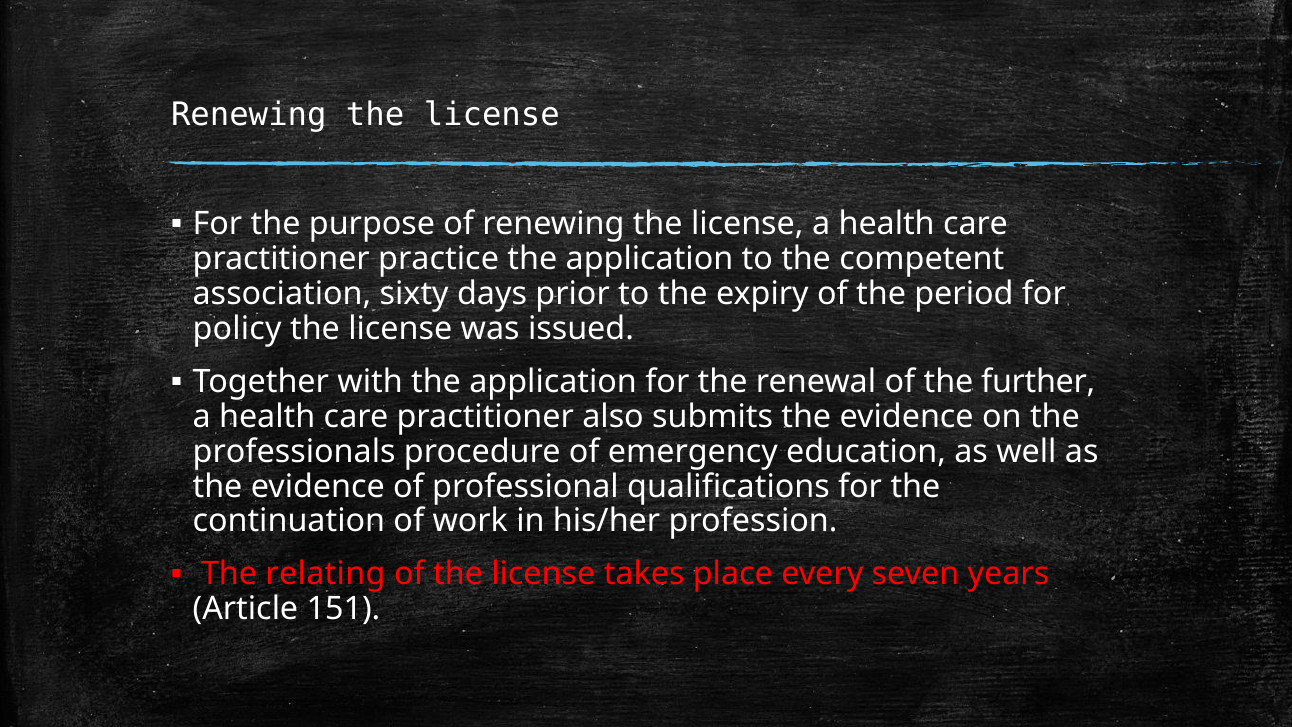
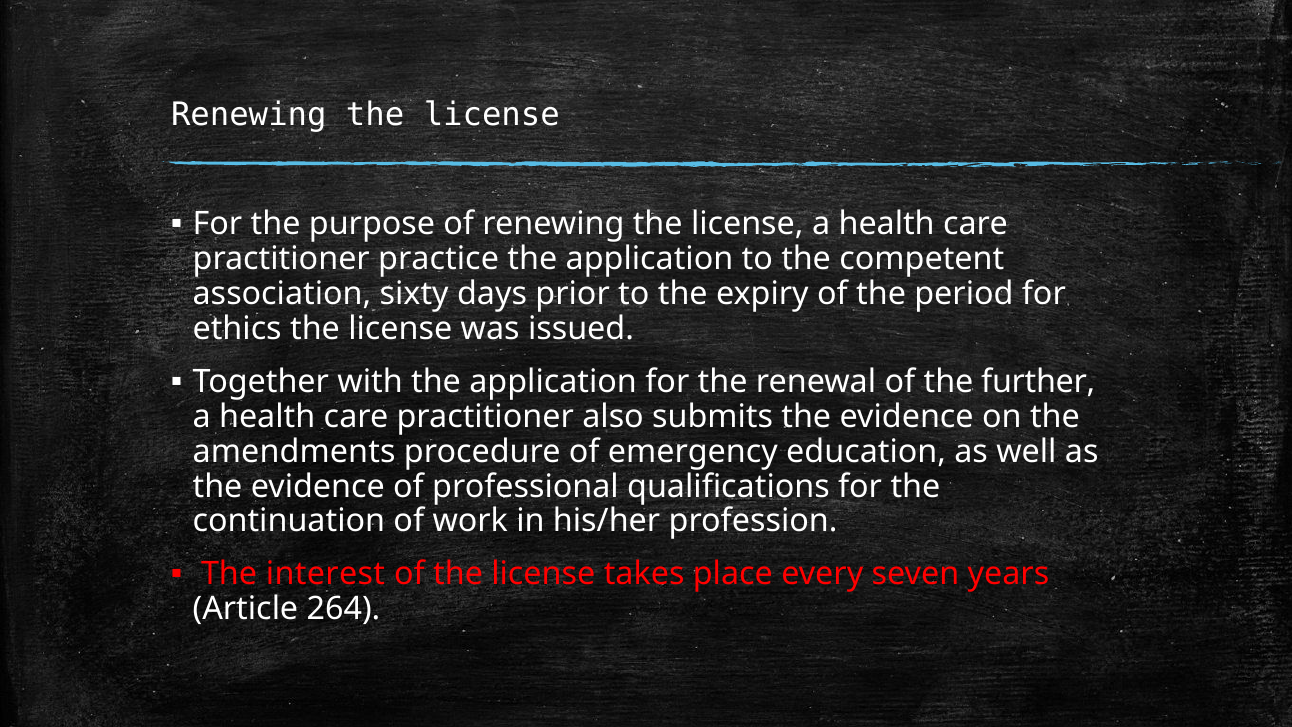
policy: policy -> ethics
professionals: professionals -> amendments
relating: relating -> interest
151: 151 -> 264
